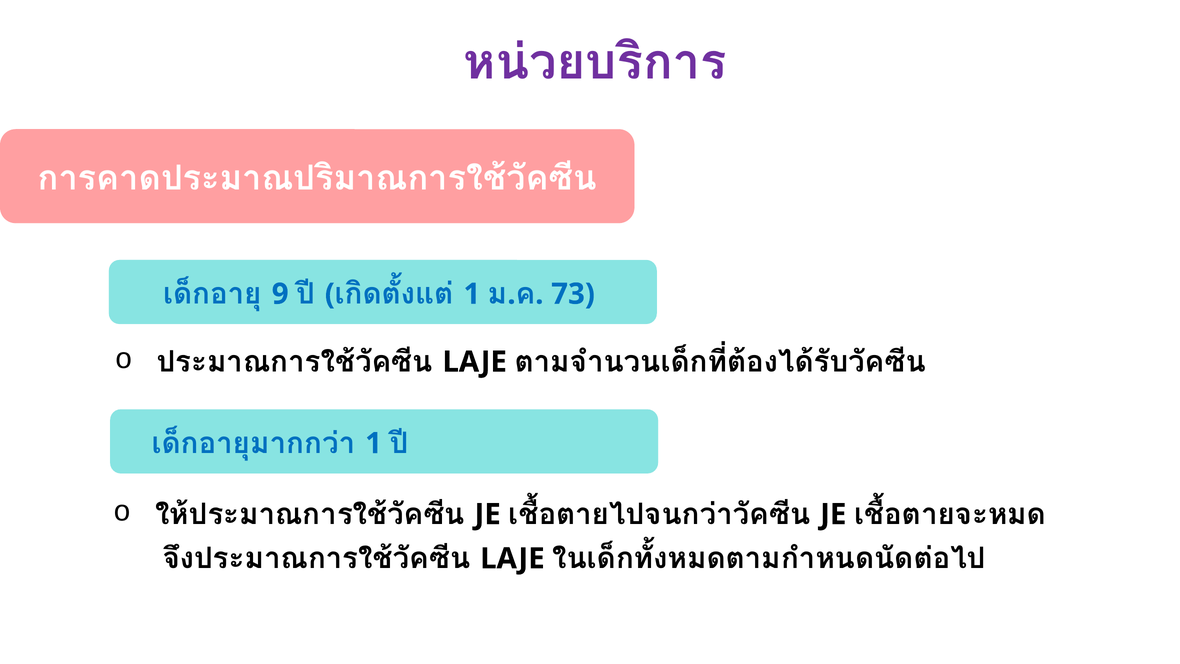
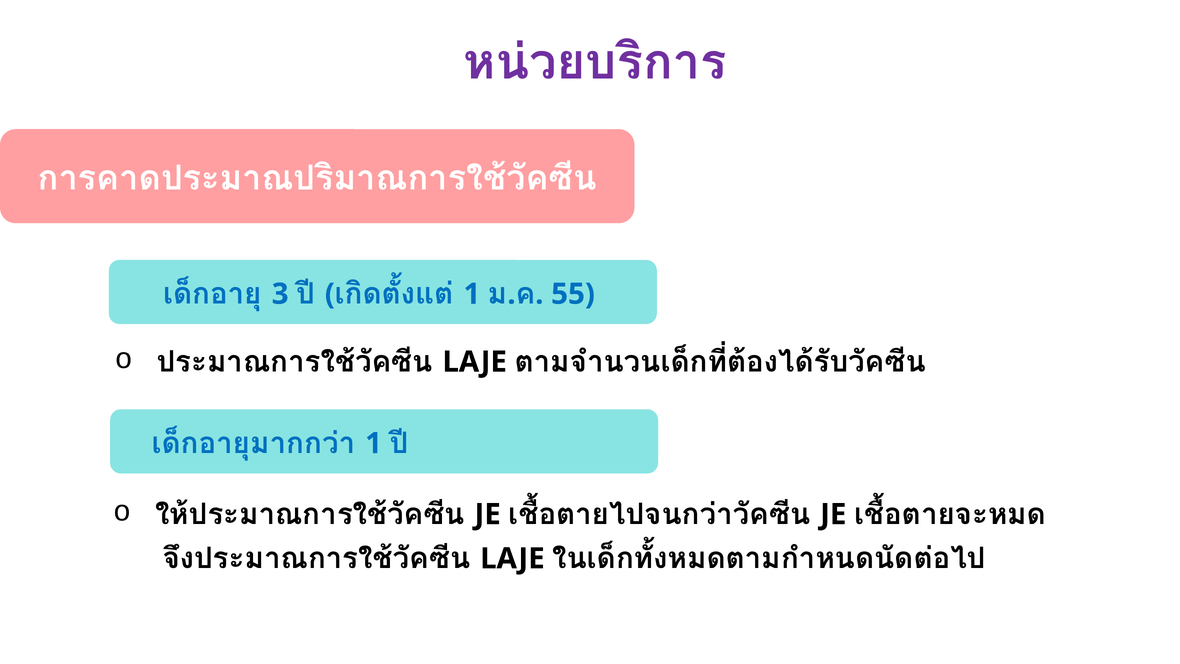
9: 9 -> 3
73: 73 -> 55
